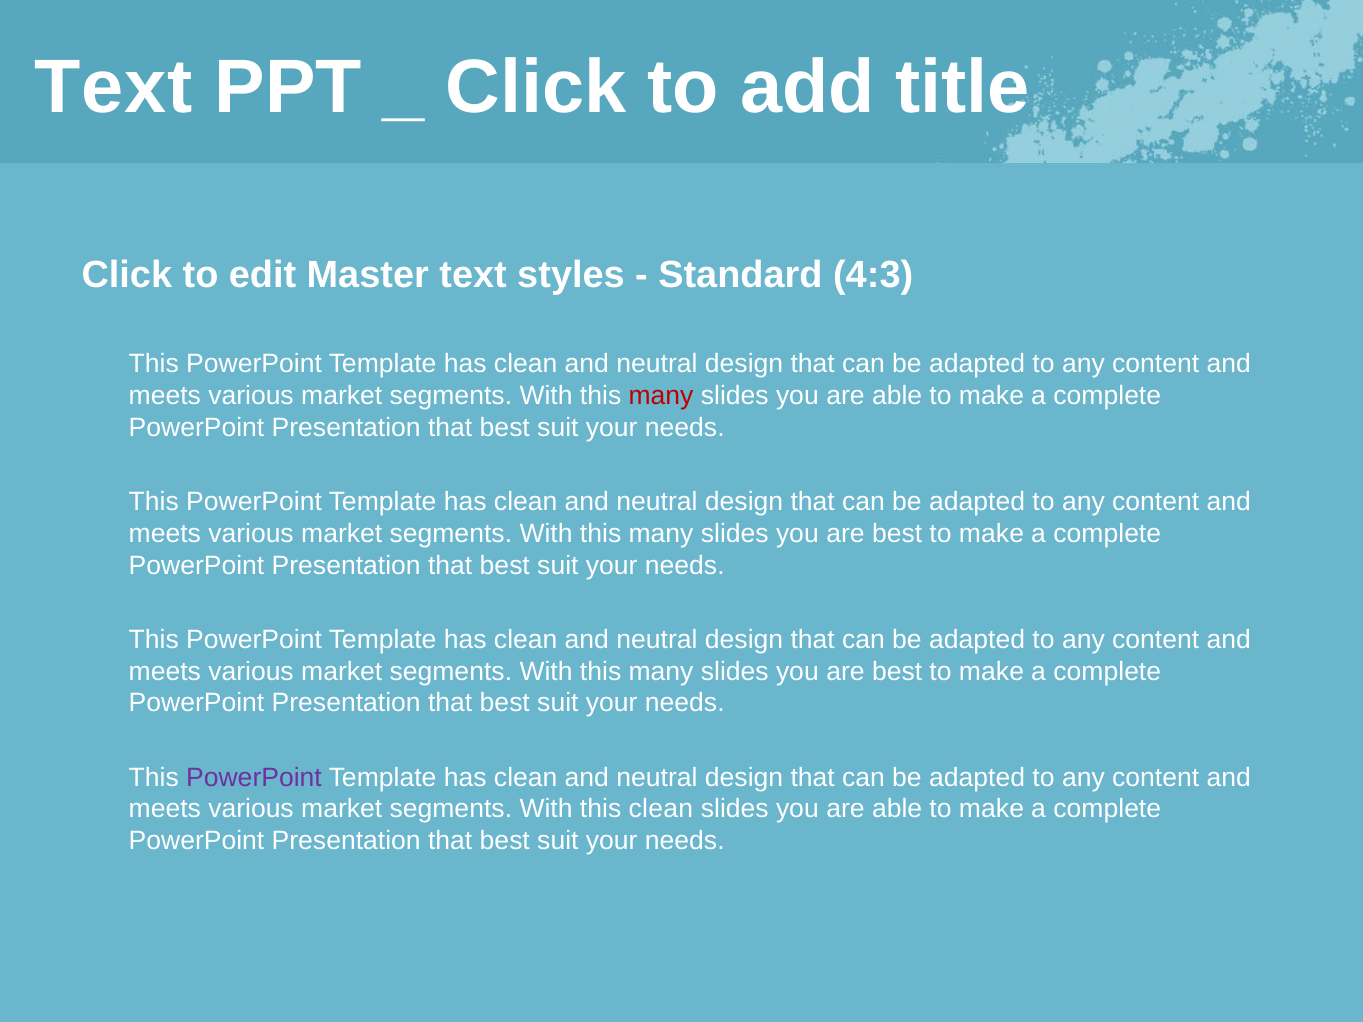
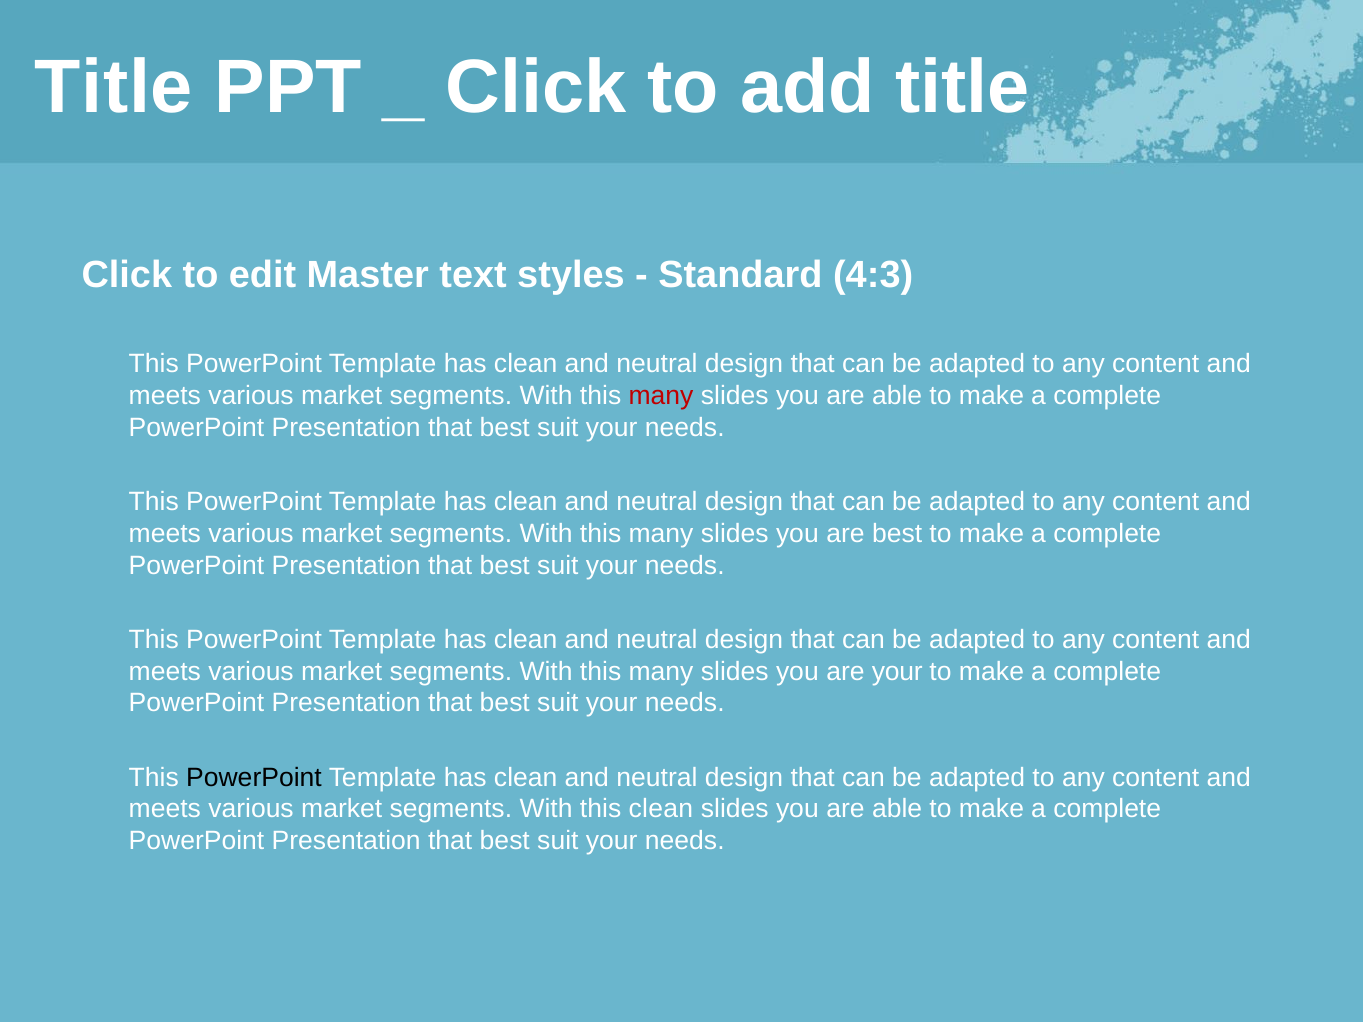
Text at (114, 87): Text -> Title
best at (897, 672): best -> your
PowerPoint at (254, 778) colour: purple -> black
